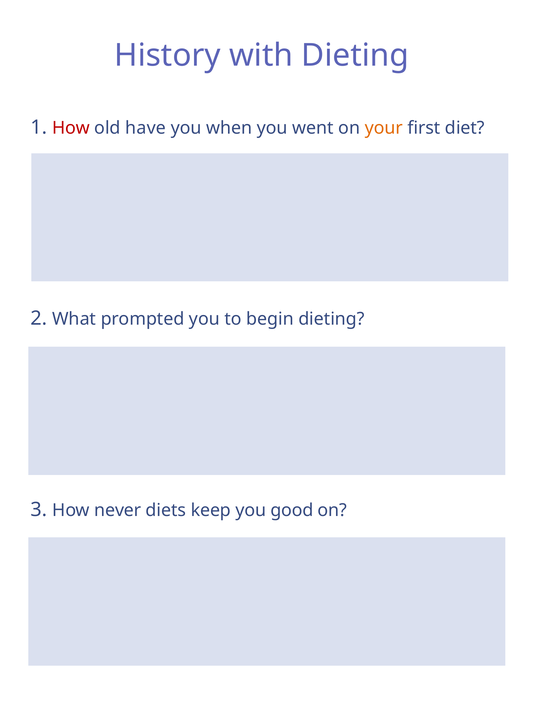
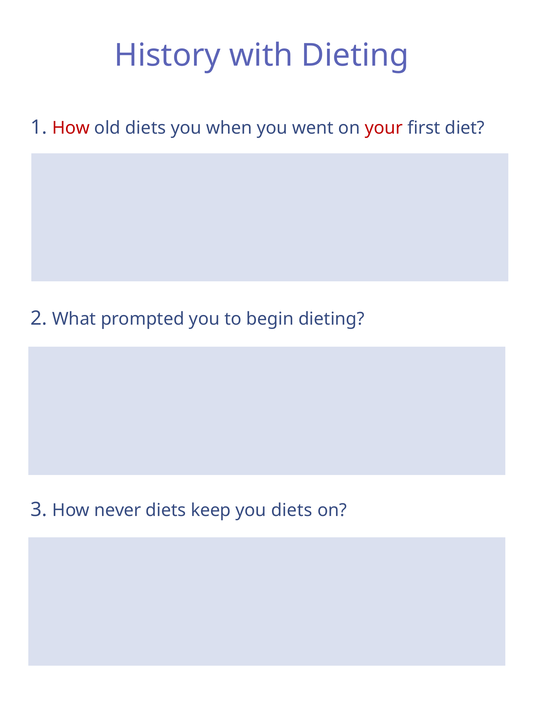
old have: have -> diets
your colour: orange -> red
you good: good -> diets
